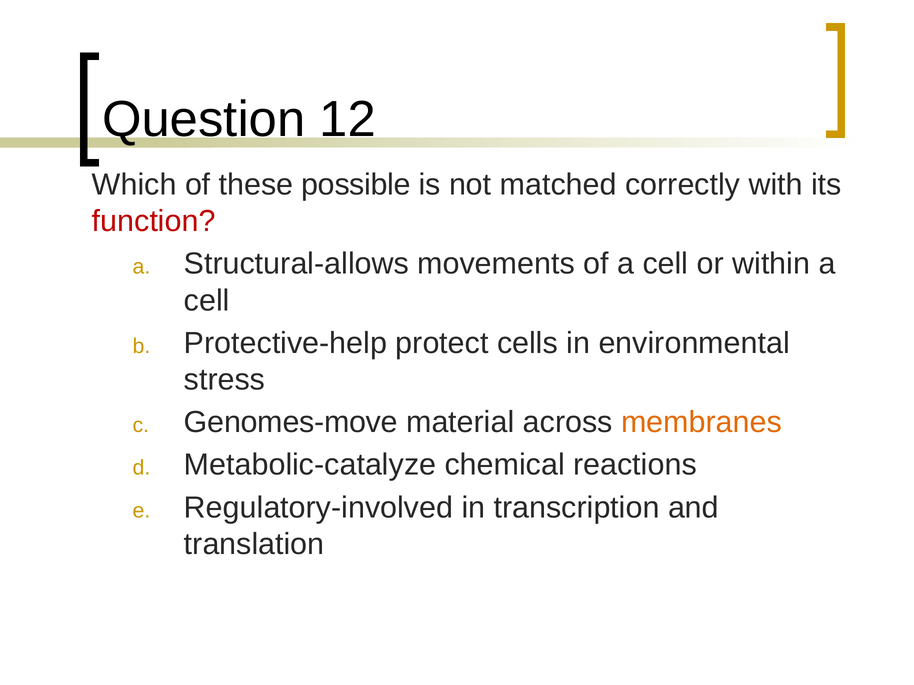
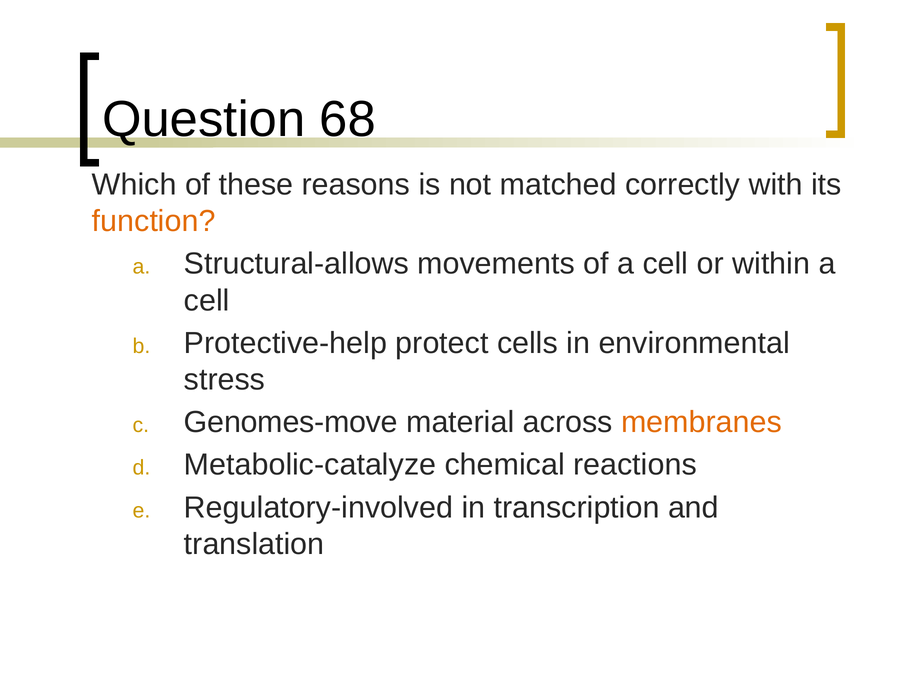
12: 12 -> 68
possible: possible -> reasons
function colour: red -> orange
